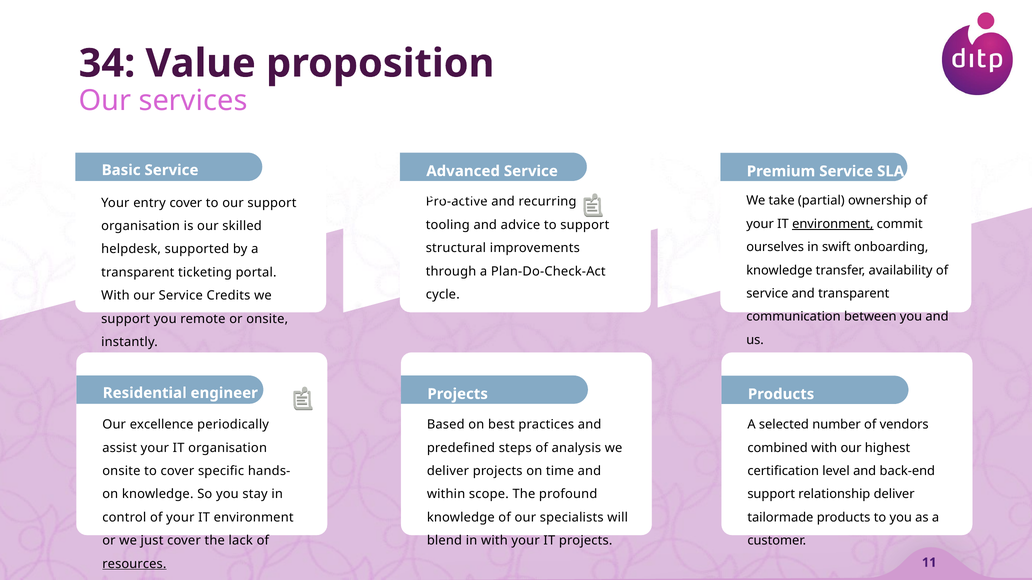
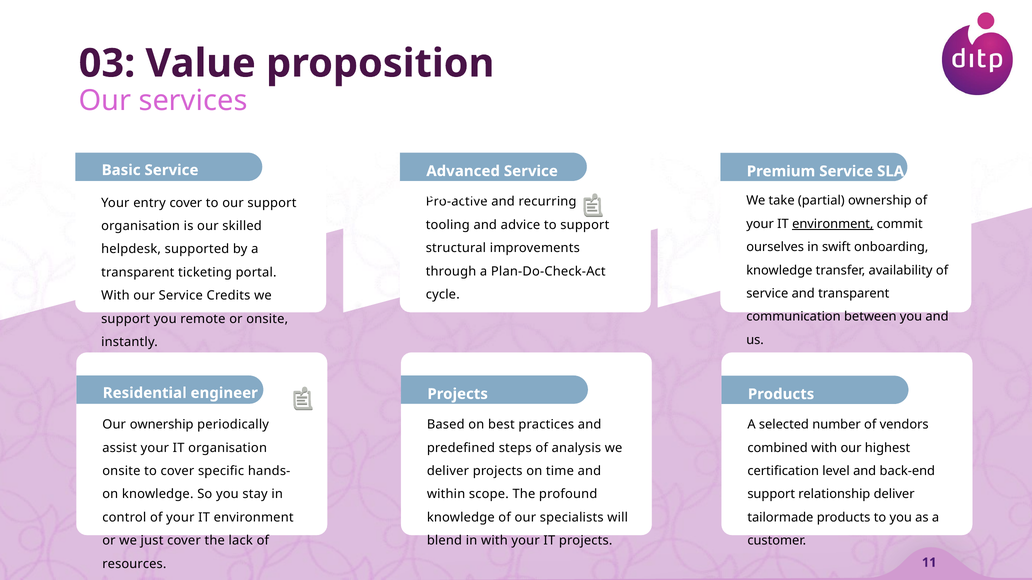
34: 34 -> 03
Our excellence: excellence -> ownership
resources underline: present -> none
